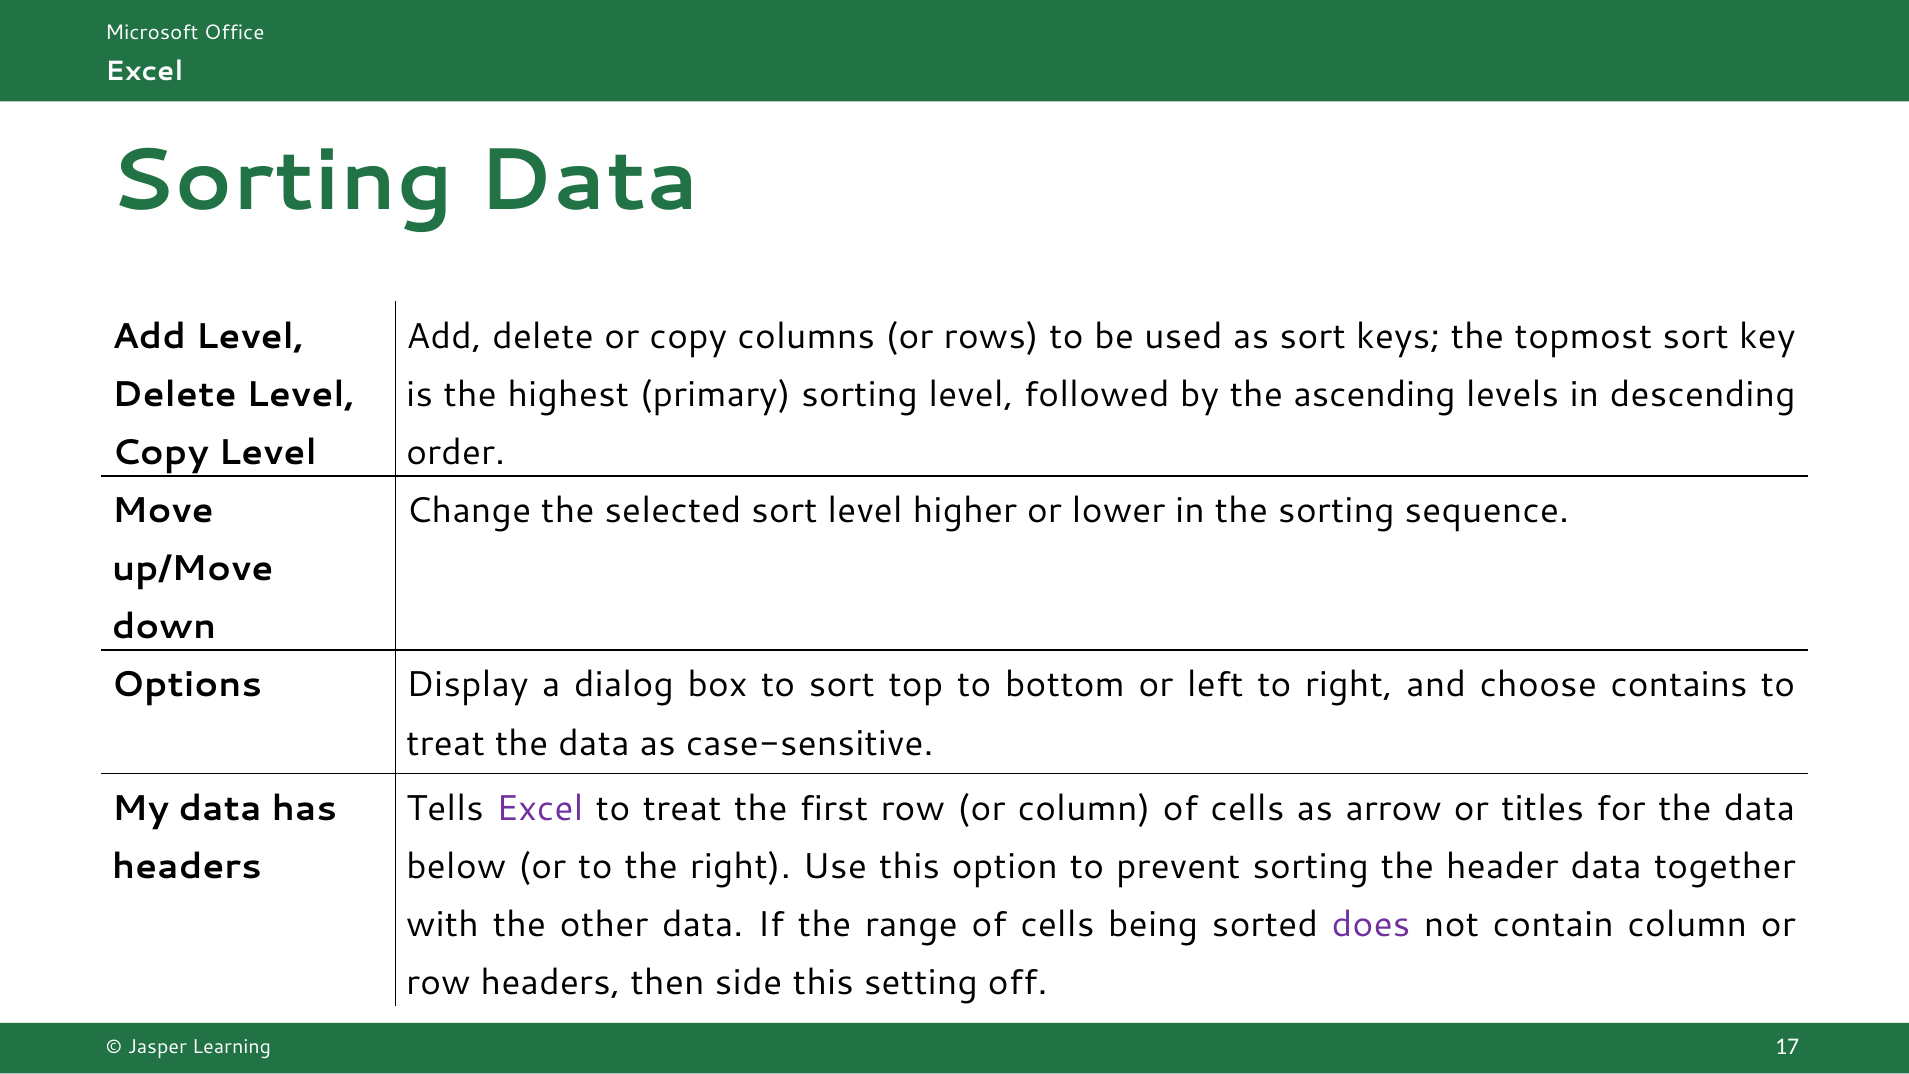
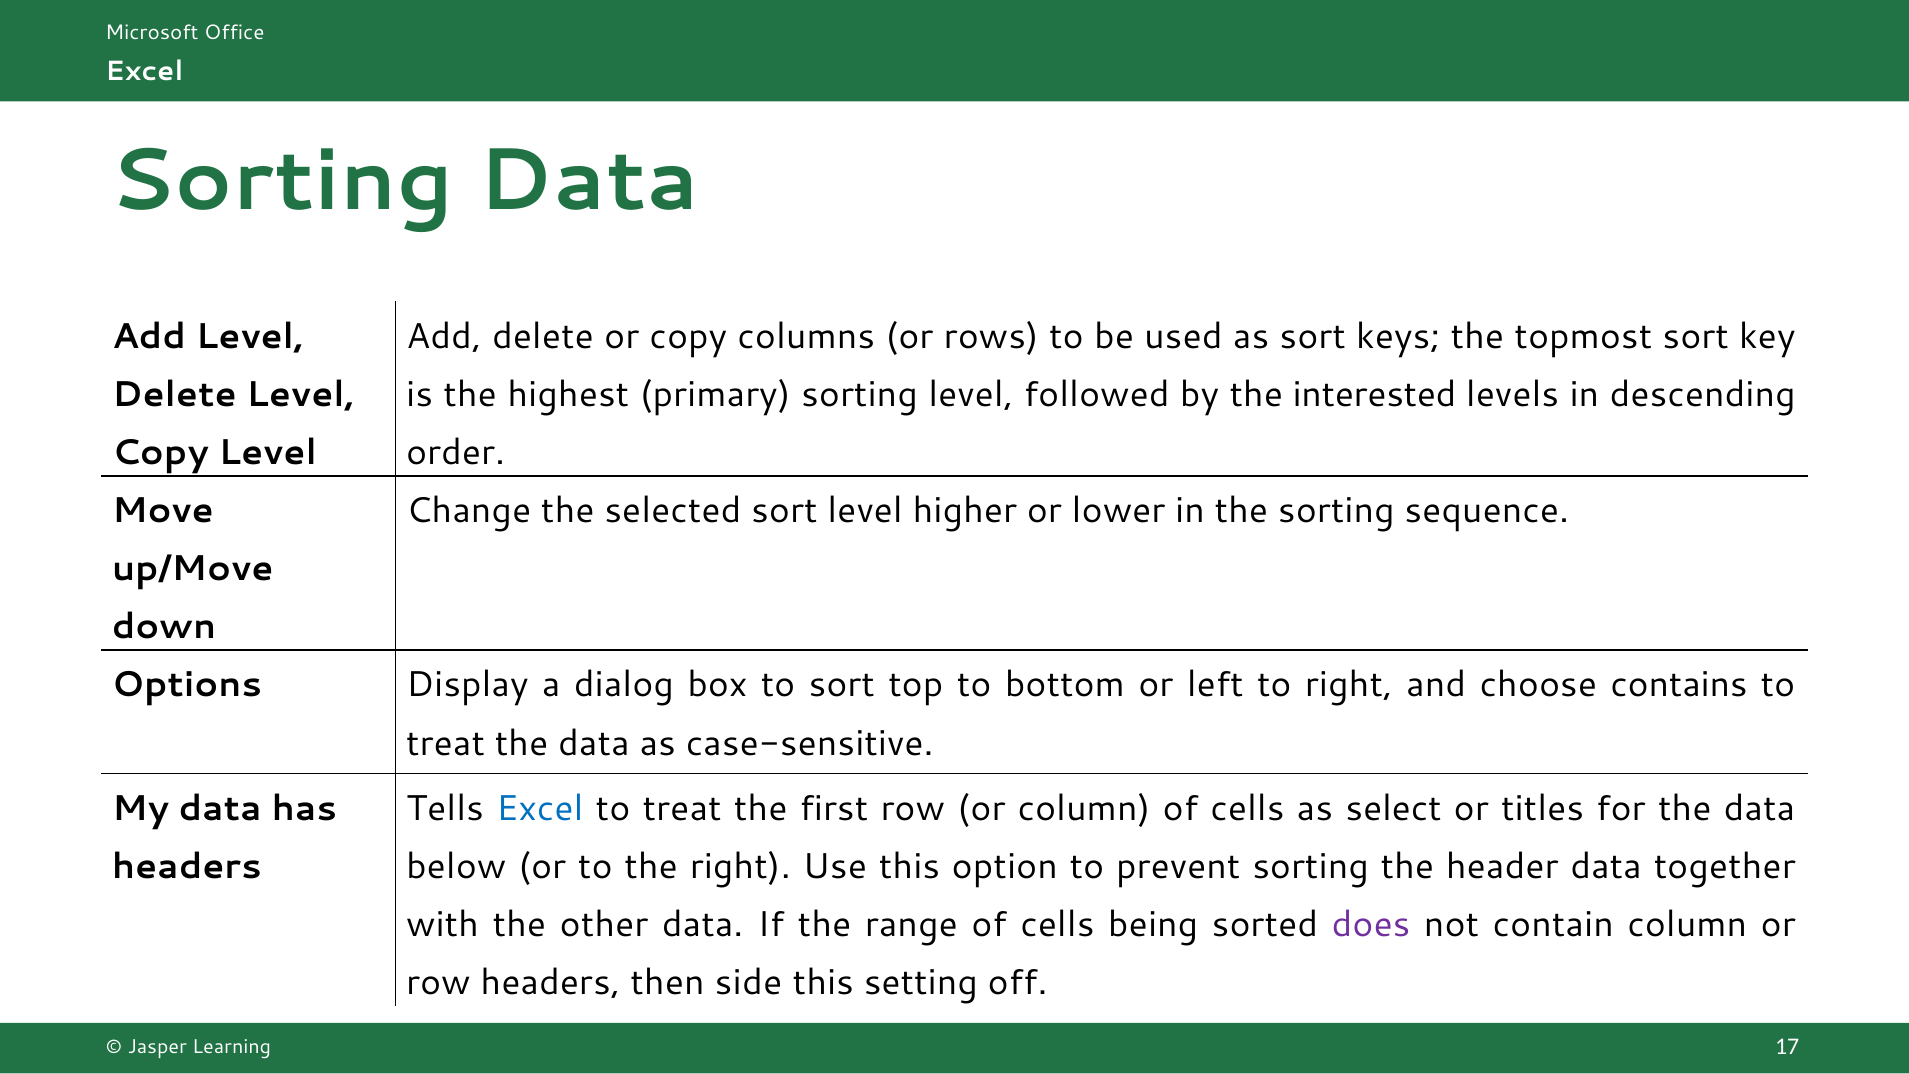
ascending: ascending -> interested
Excel at (540, 808) colour: purple -> blue
arrow: arrow -> select
